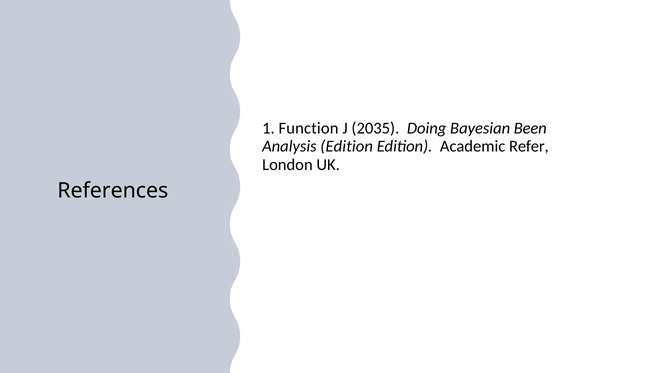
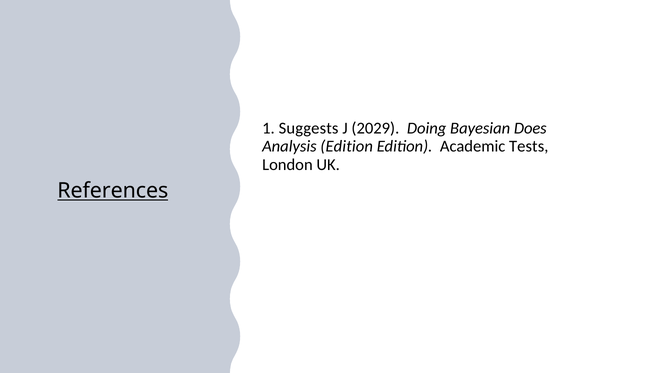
Function: Function -> Suggests
2035: 2035 -> 2029
Been: Been -> Does
Refer: Refer -> Tests
References underline: none -> present
